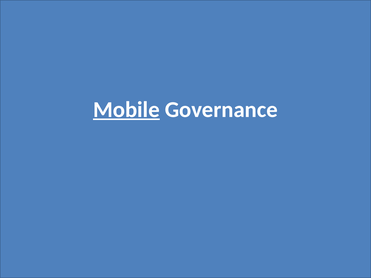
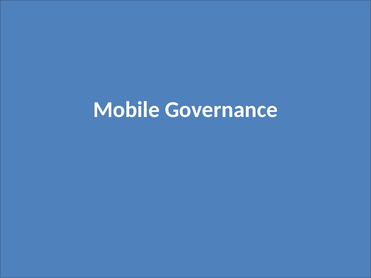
Mobile underline: present -> none
